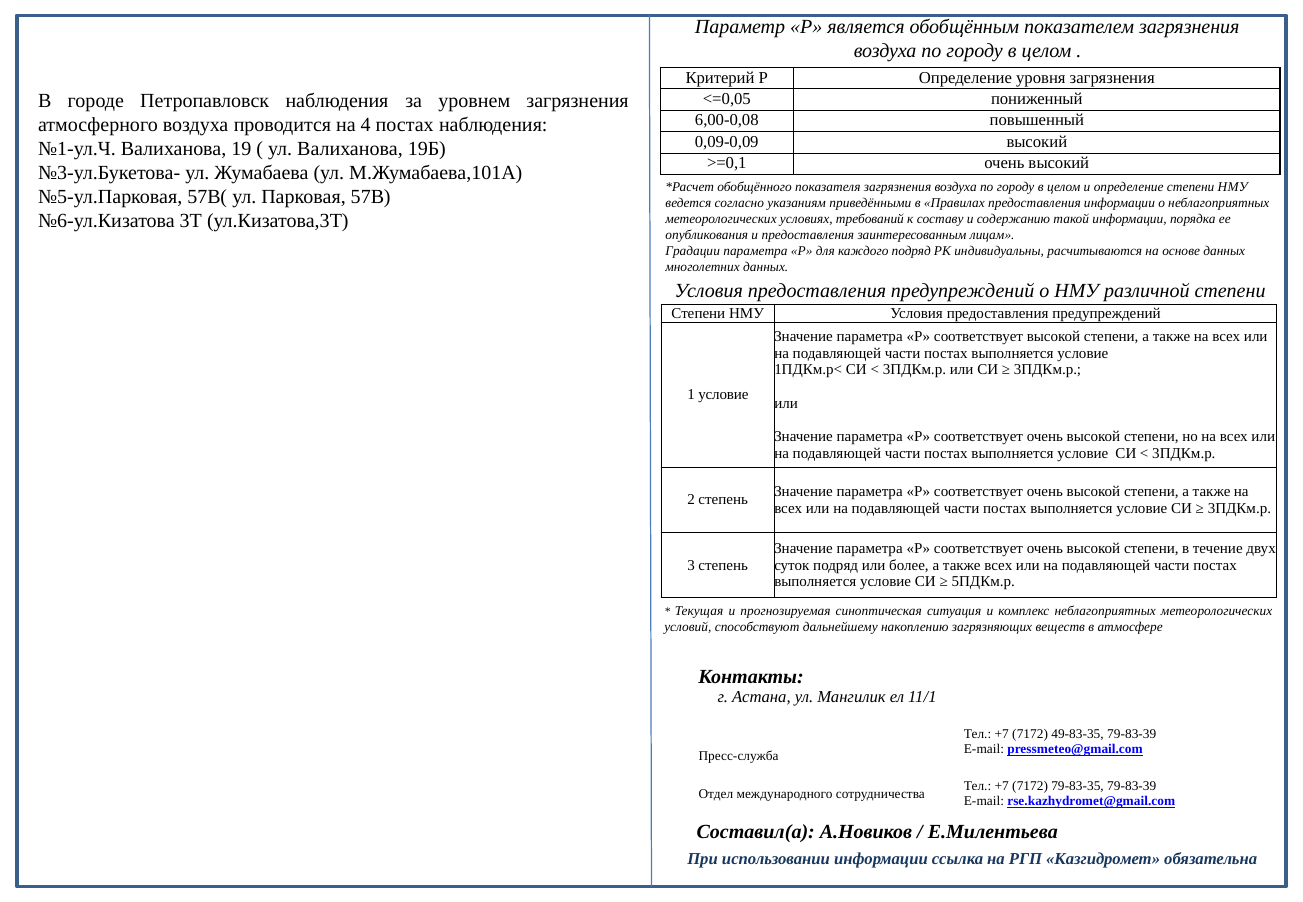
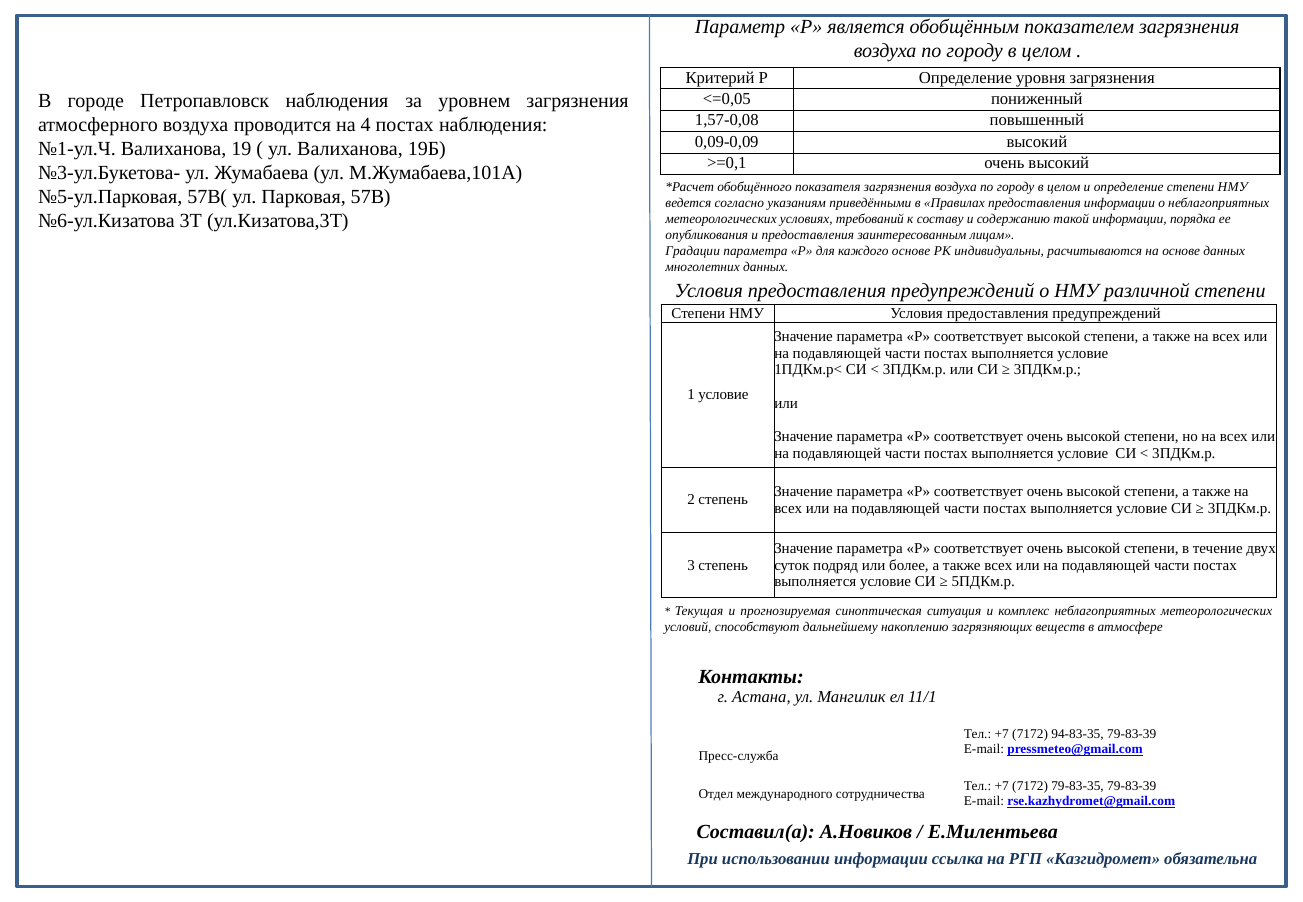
6,00-0,08: 6,00-0,08 -> 1,57-0,08
каждого подряд: подряд -> основе
49-83-35: 49-83-35 -> 94-83-35
